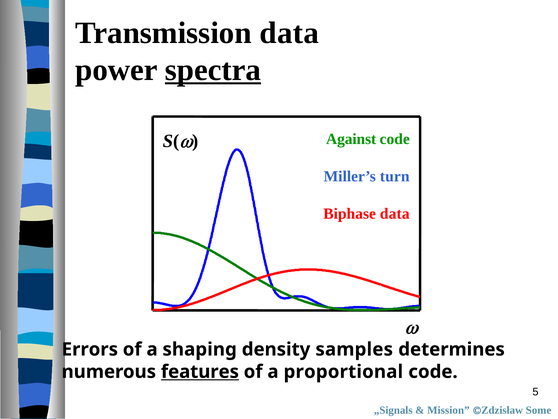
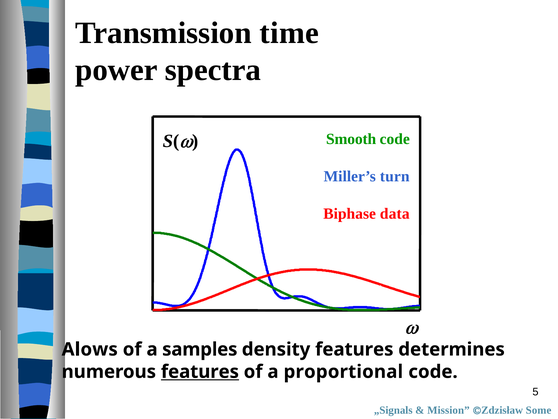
Transmission data: data -> time
spectra underline: present -> none
Against: Against -> Smooth
Errors: Errors -> Alows
shaping: shaping -> samples
density samples: samples -> features
